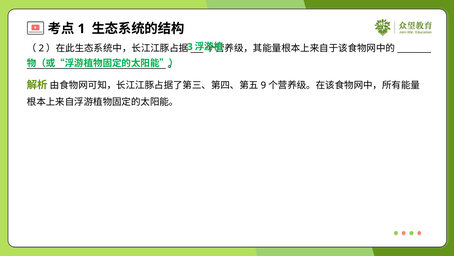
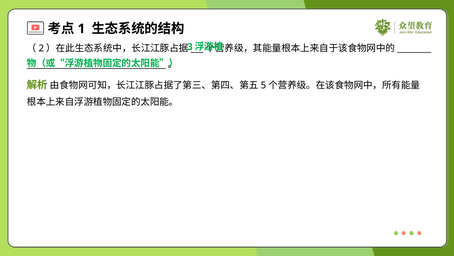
9: 9 -> 5
